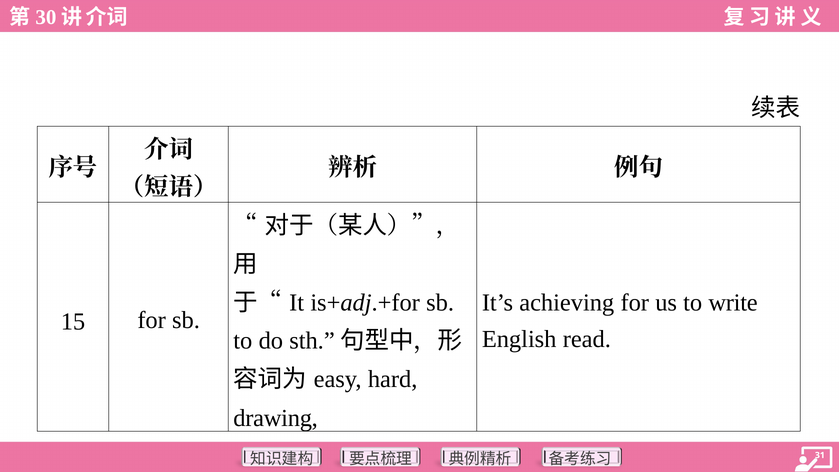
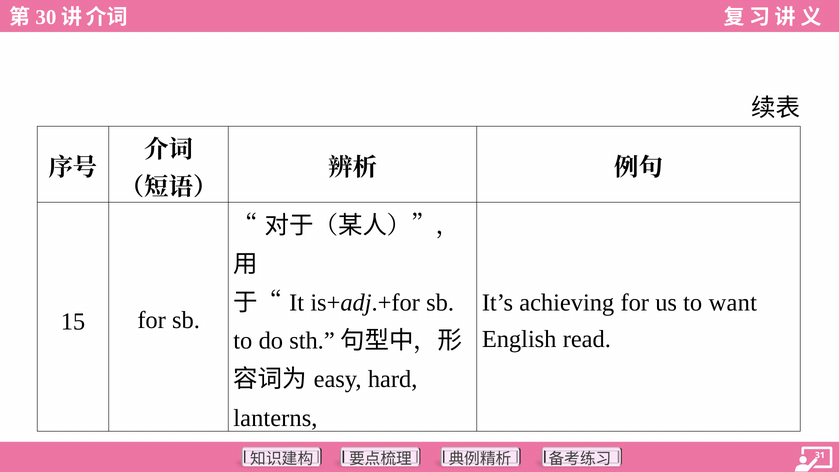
write: write -> want
drawing: drawing -> lanterns
